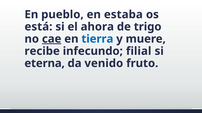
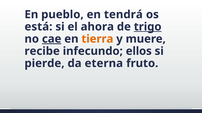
estaba: estaba -> tendrá
trigo underline: none -> present
tierra colour: blue -> orange
filial: filial -> ellos
eterna: eterna -> pierde
venido: venido -> eterna
